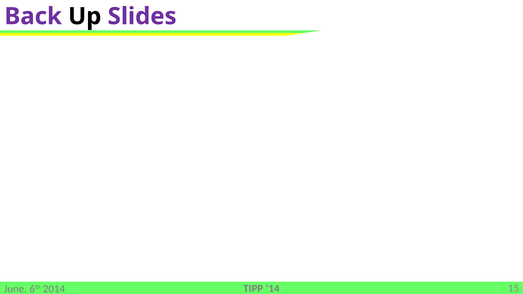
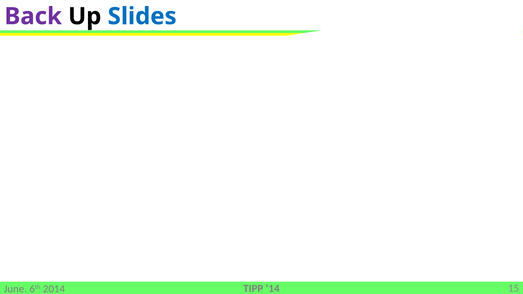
Slides colour: purple -> blue
